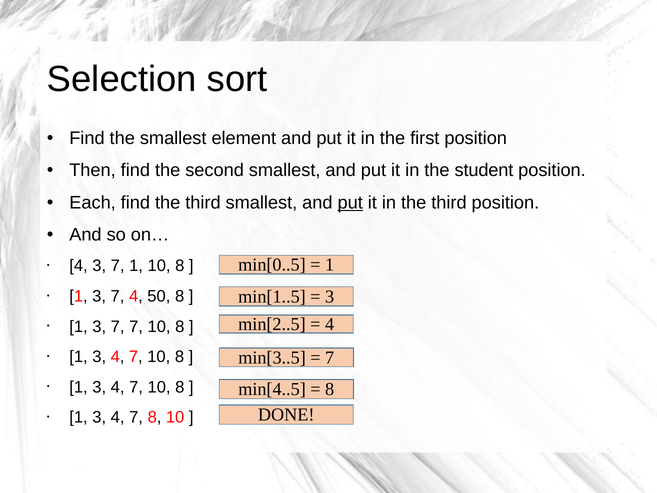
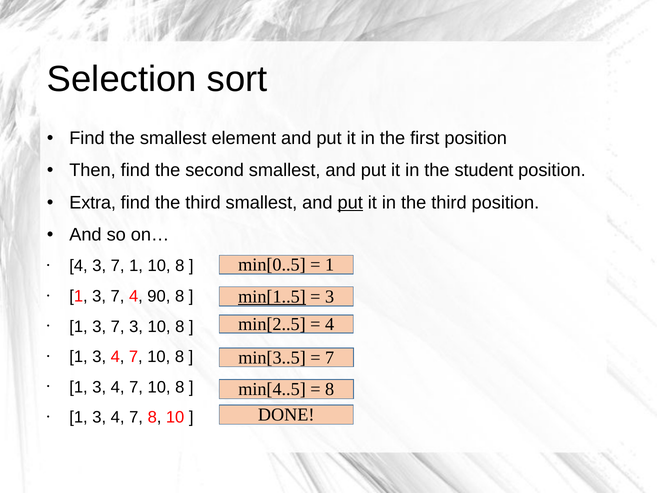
Each: Each -> Extra
min[1..5 underline: none -> present
50: 50 -> 90
7 7: 7 -> 3
